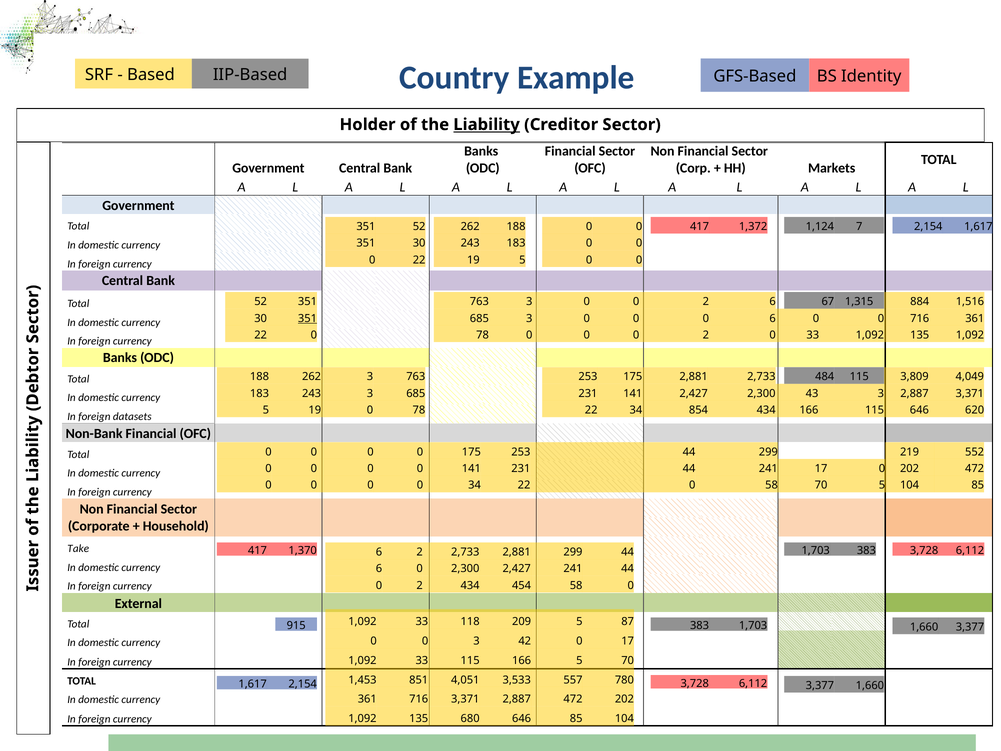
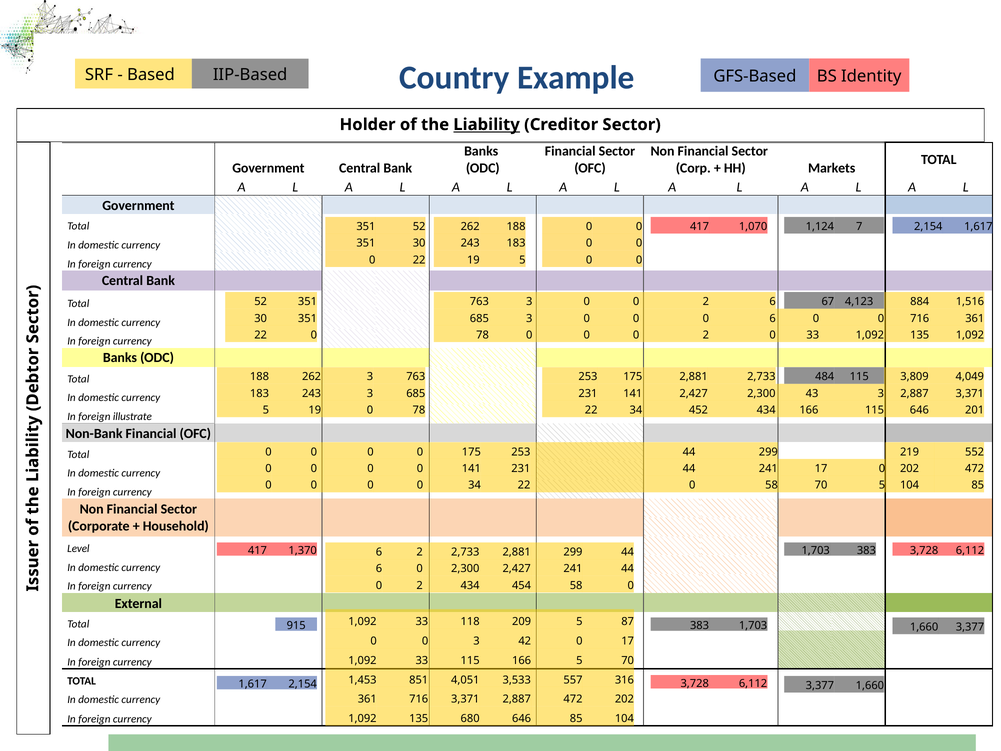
1,372: 1,372 -> 1,070
1,315: 1,315 -> 4,123
351 at (307, 318) underline: present -> none
854: 854 -> 452
620: 620 -> 201
datasets: datasets -> illustrate
Take: Take -> Level
780: 780 -> 316
